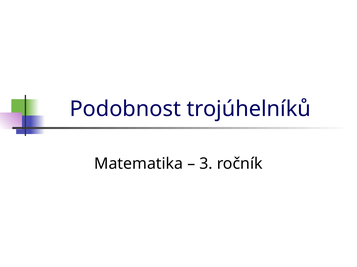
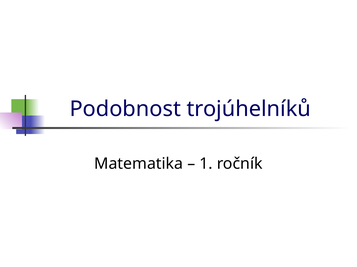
3: 3 -> 1
